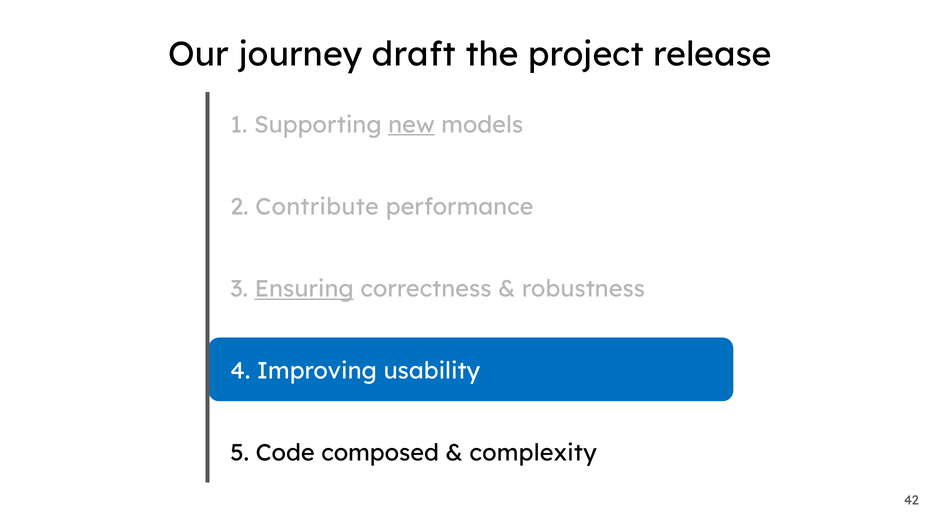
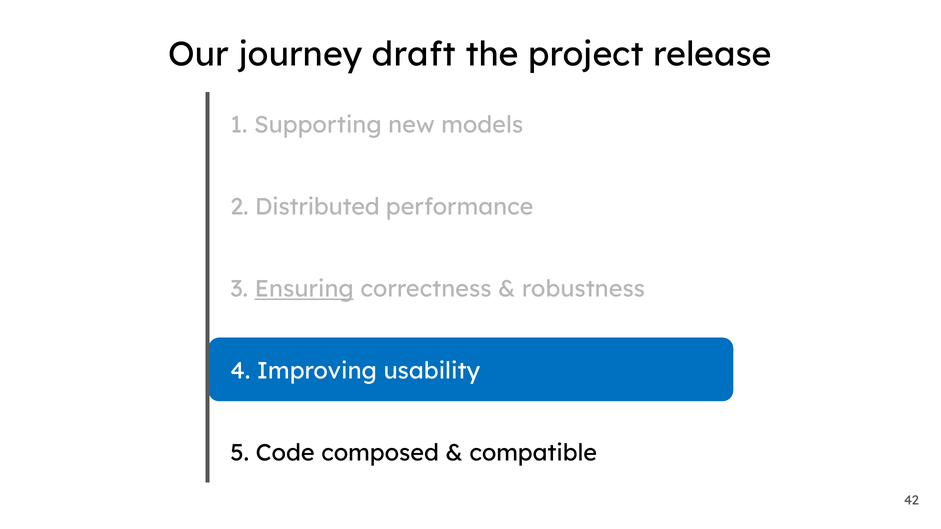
new underline: present -> none
Contribute: Contribute -> Distributed
complexity: complexity -> compatible
